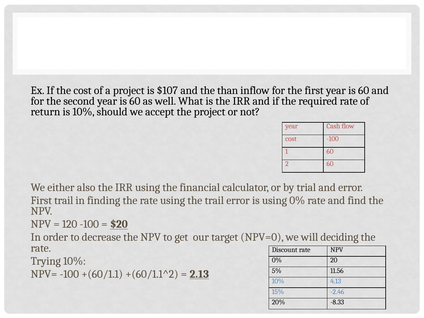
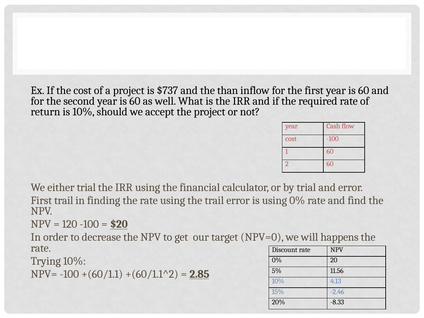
$107: $107 -> $737
either also: also -> trial
deciding: deciding -> happens
2.13: 2.13 -> 2.85
